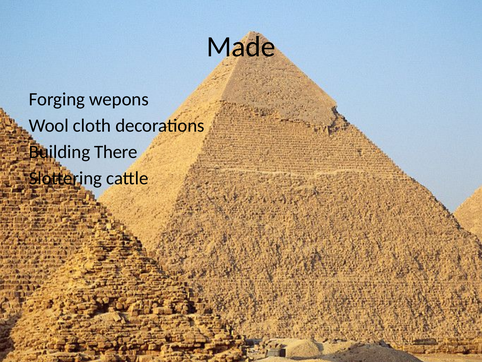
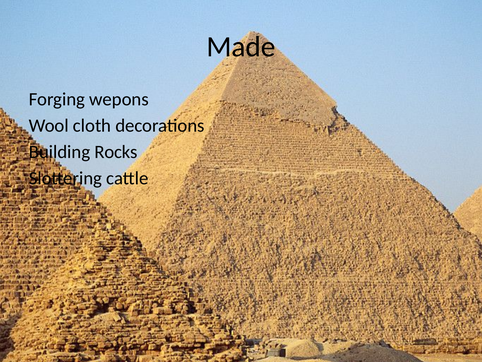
There: There -> Rocks
